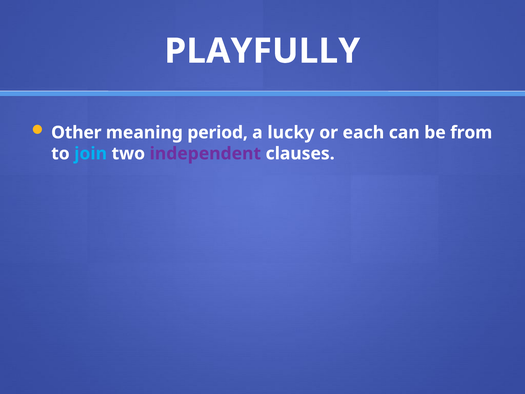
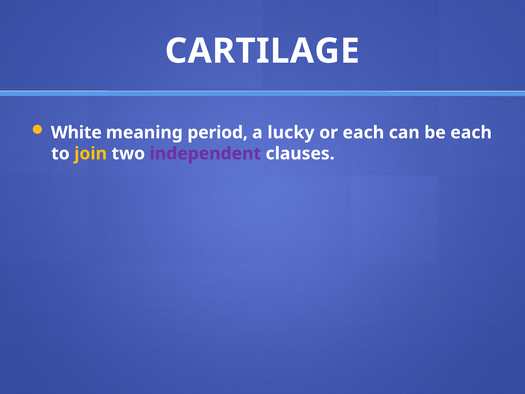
PLAYFULLY: PLAYFULLY -> CARTILAGE
Other: Other -> White
be from: from -> each
join colour: light blue -> yellow
